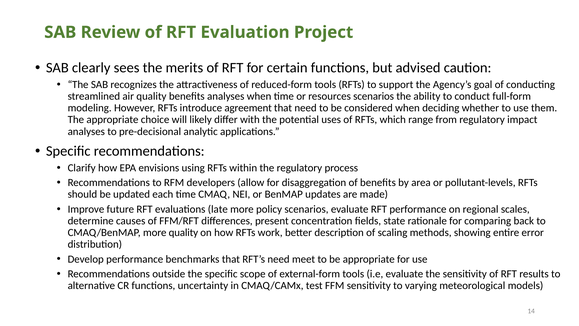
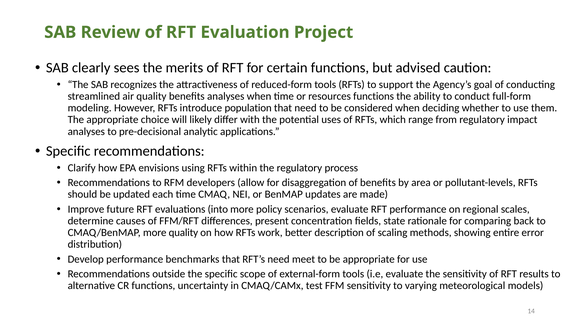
resources scenarios: scenarios -> functions
agreement: agreement -> population
late: late -> into
